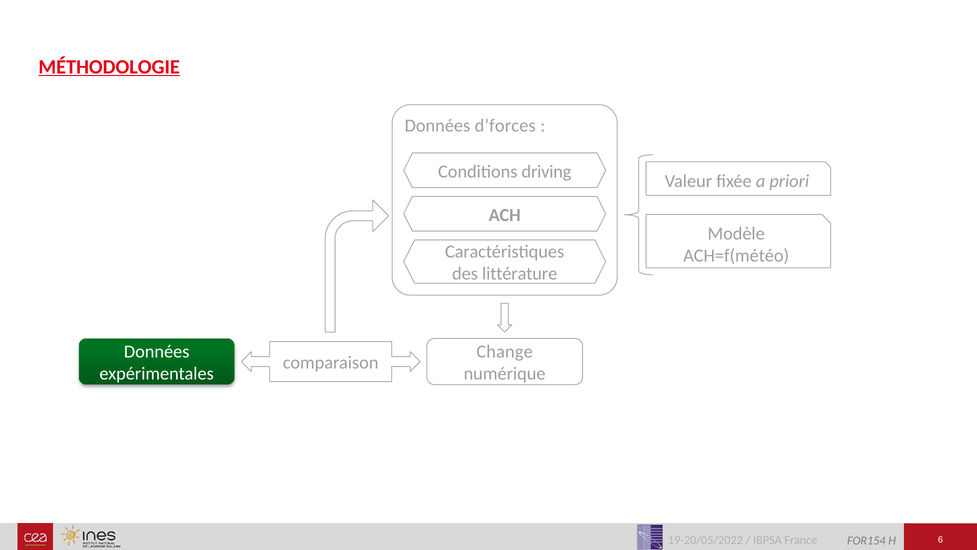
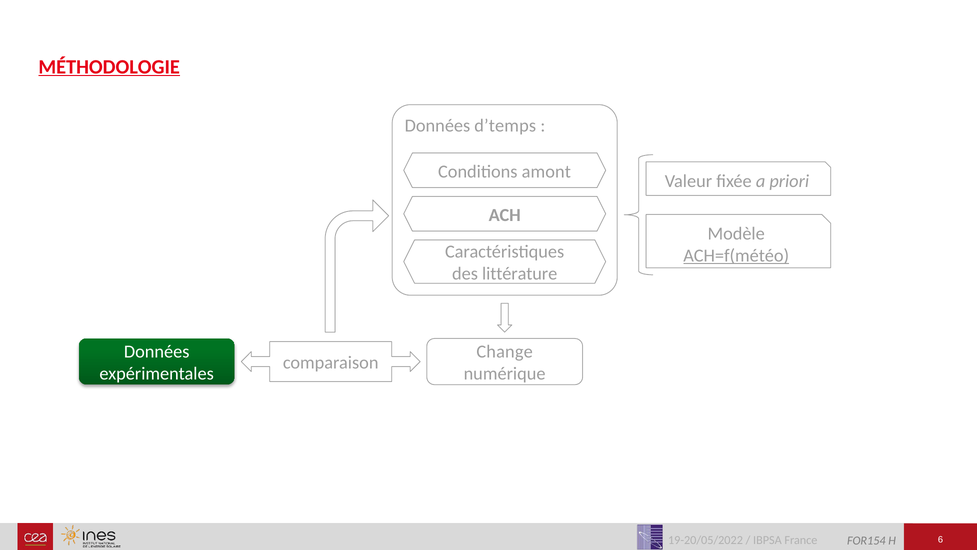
d’forces: d’forces -> d’temps
driving: driving -> amont
ACH=f(météo underline: none -> present
